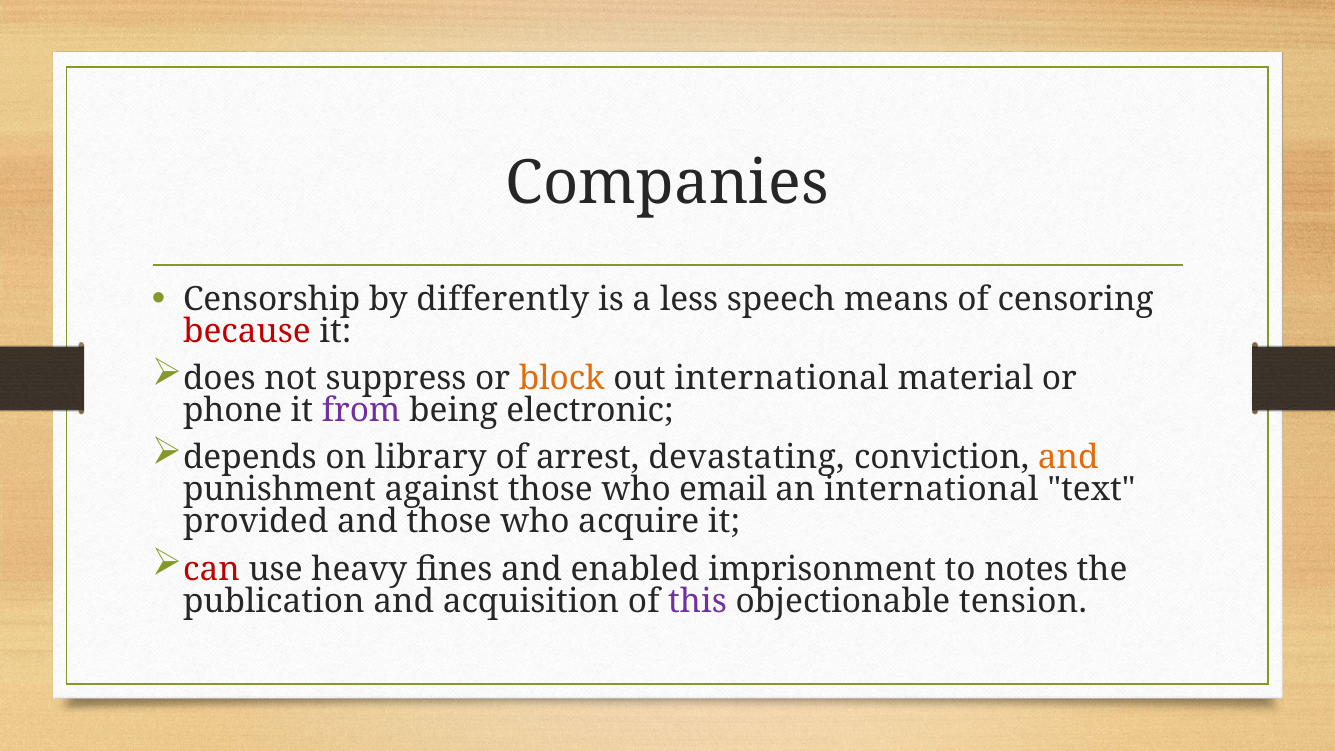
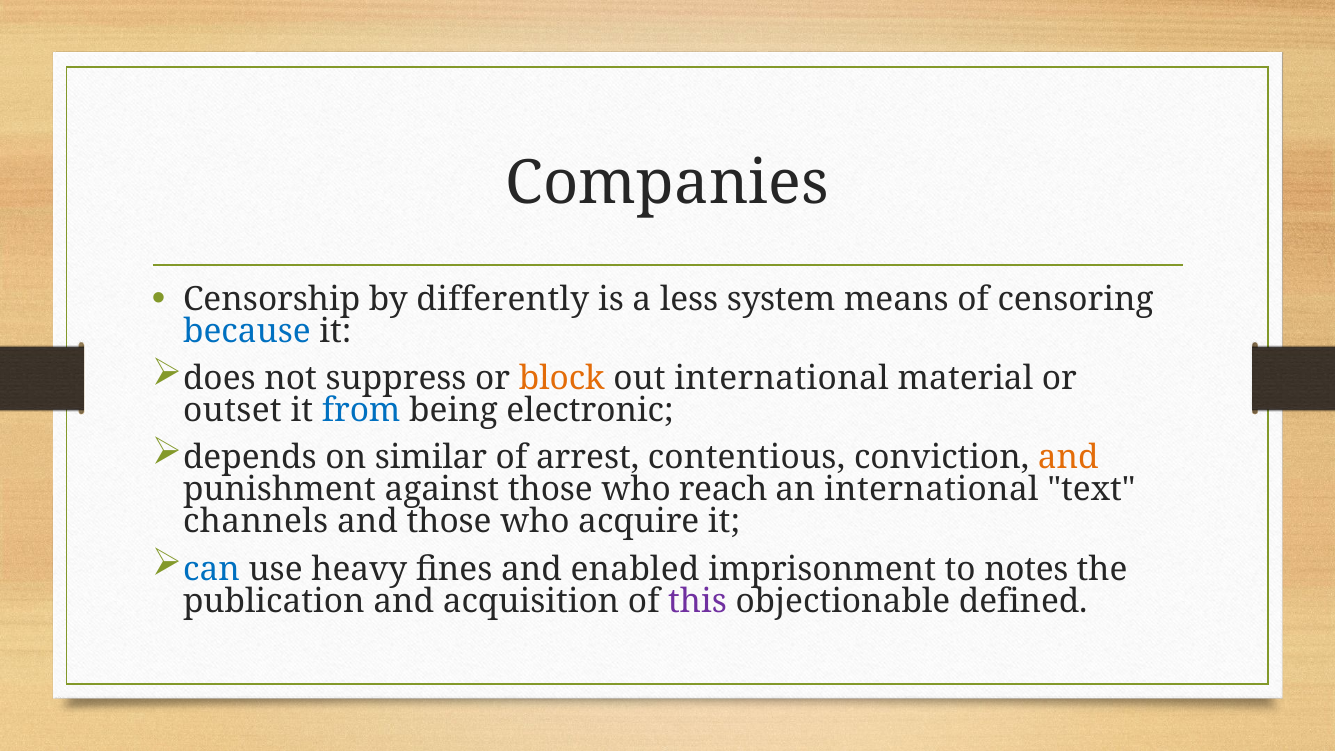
speech: speech -> system
because colour: red -> blue
phone: phone -> outset
from colour: purple -> blue
library: library -> similar
devastating: devastating -> contentious
email: email -> reach
provided: provided -> channels
can colour: red -> blue
tension: tension -> defined
